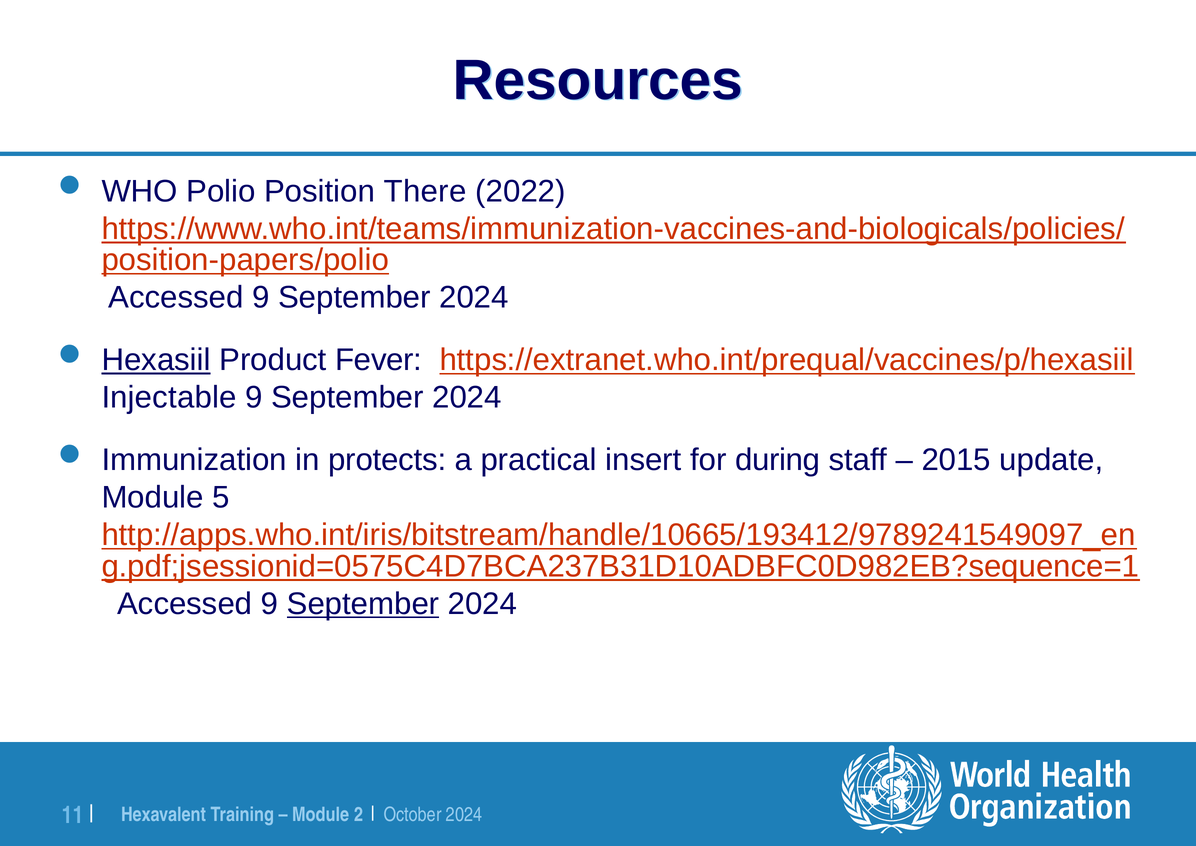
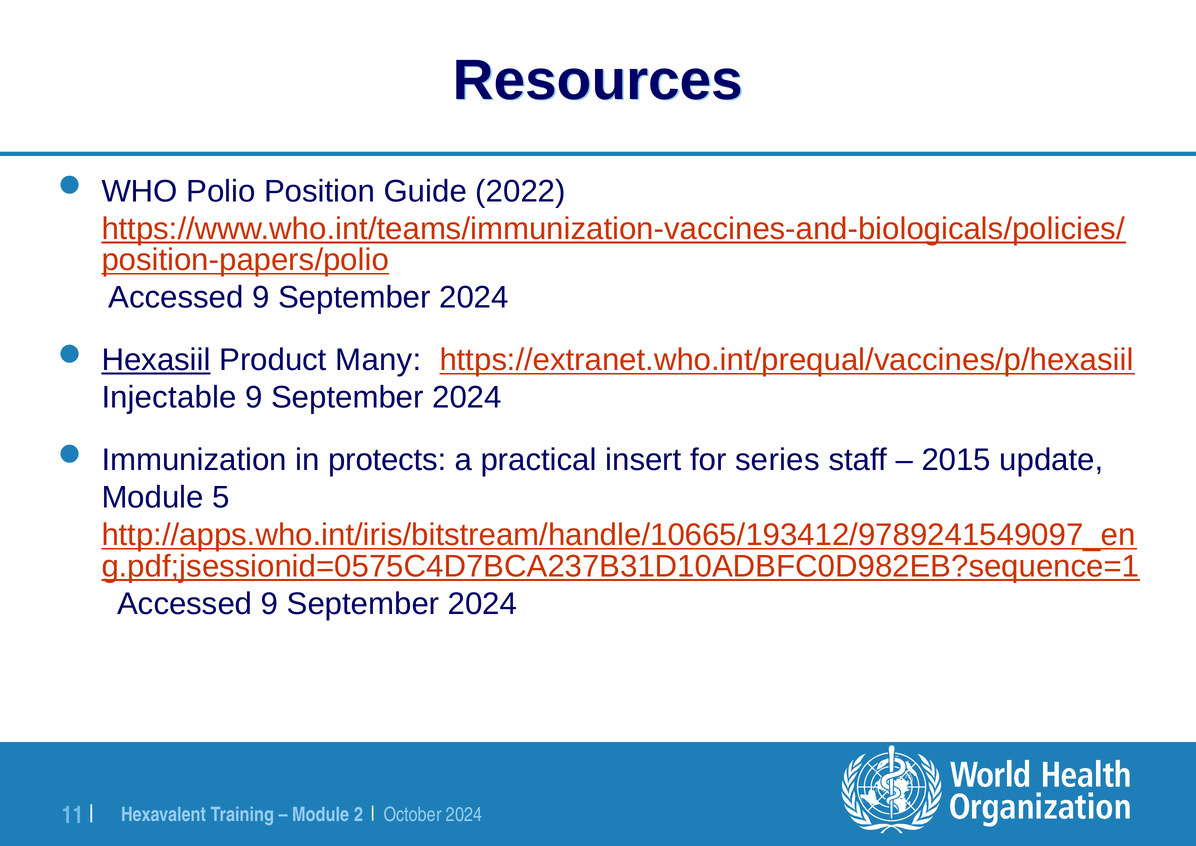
There: There -> Guide
Fever: Fever -> Many
during: during -> series
September at (363, 604) underline: present -> none
